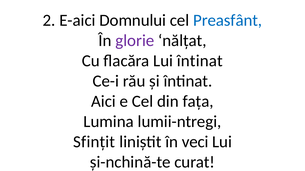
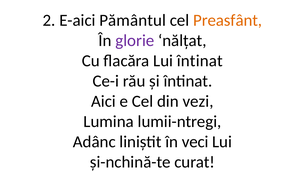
Domnului: Domnului -> Pământul
Preasfânt colour: blue -> orange
fața: fața -> vezi
Sfințit: Sfințit -> Adânc
